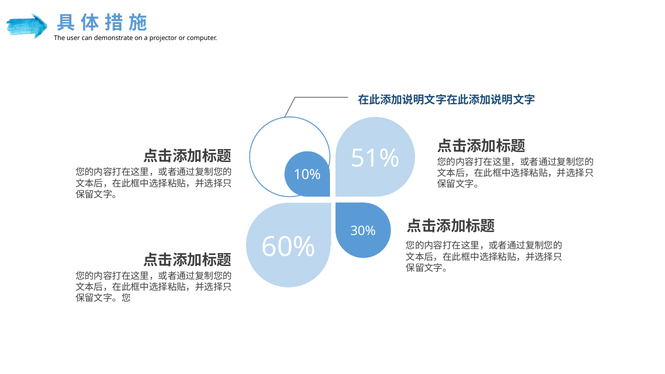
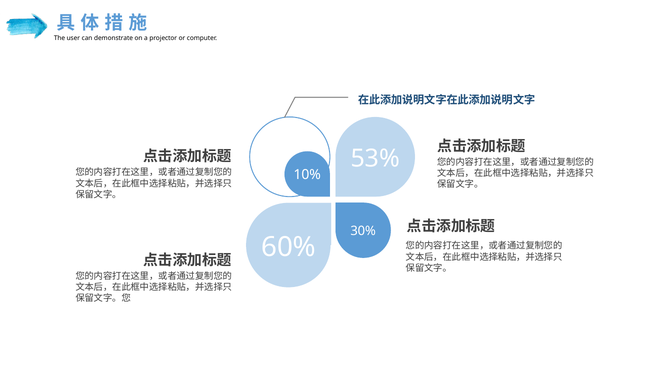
51%: 51% -> 53%
